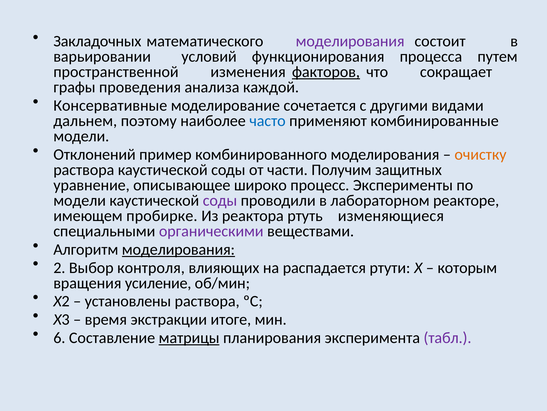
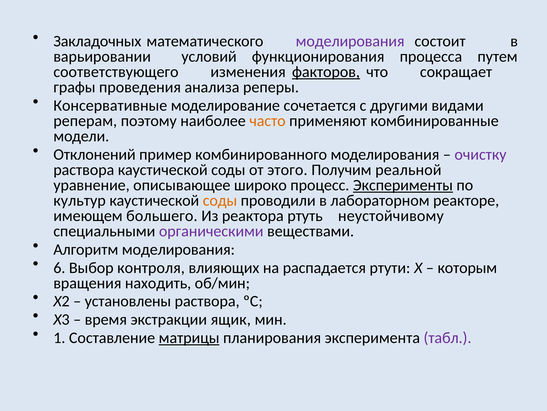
пространственной: пространственной -> соответствующего
каждой: каждой -> реперы
дальнем: дальнем -> реперам
часто colour: blue -> orange
очистку colour: orange -> purple
части: части -> этого
защитных: защитных -> реальной
Эксперименты underline: none -> present
модели at (80, 200): модели -> культур
соды at (220, 200) colour: purple -> orange
пробирке: пробирке -> большего
изменяющиеся: изменяющиеся -> неустойчивому
моделирования at (178, 249) underline: present -> none
2: 2 -> 6
усиление: усиление -> находить
итоге: итоге -> ящик
6: 6 -> 1
